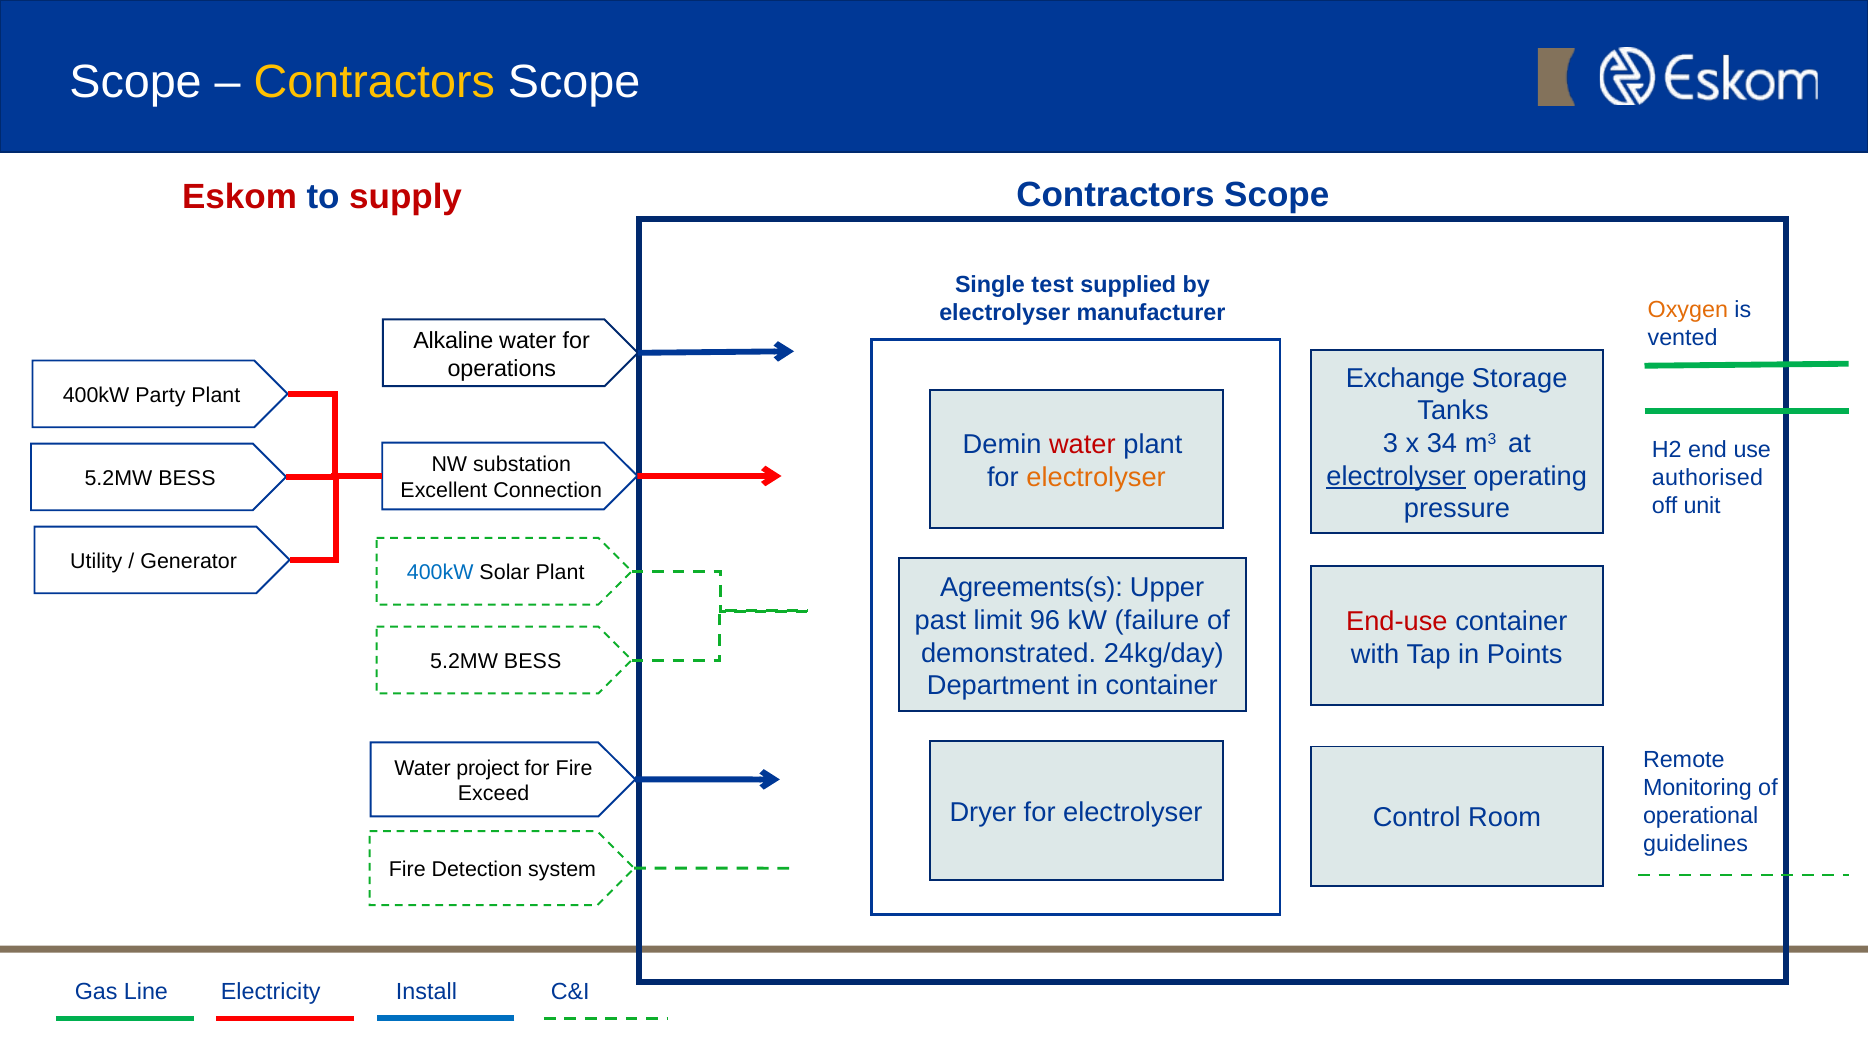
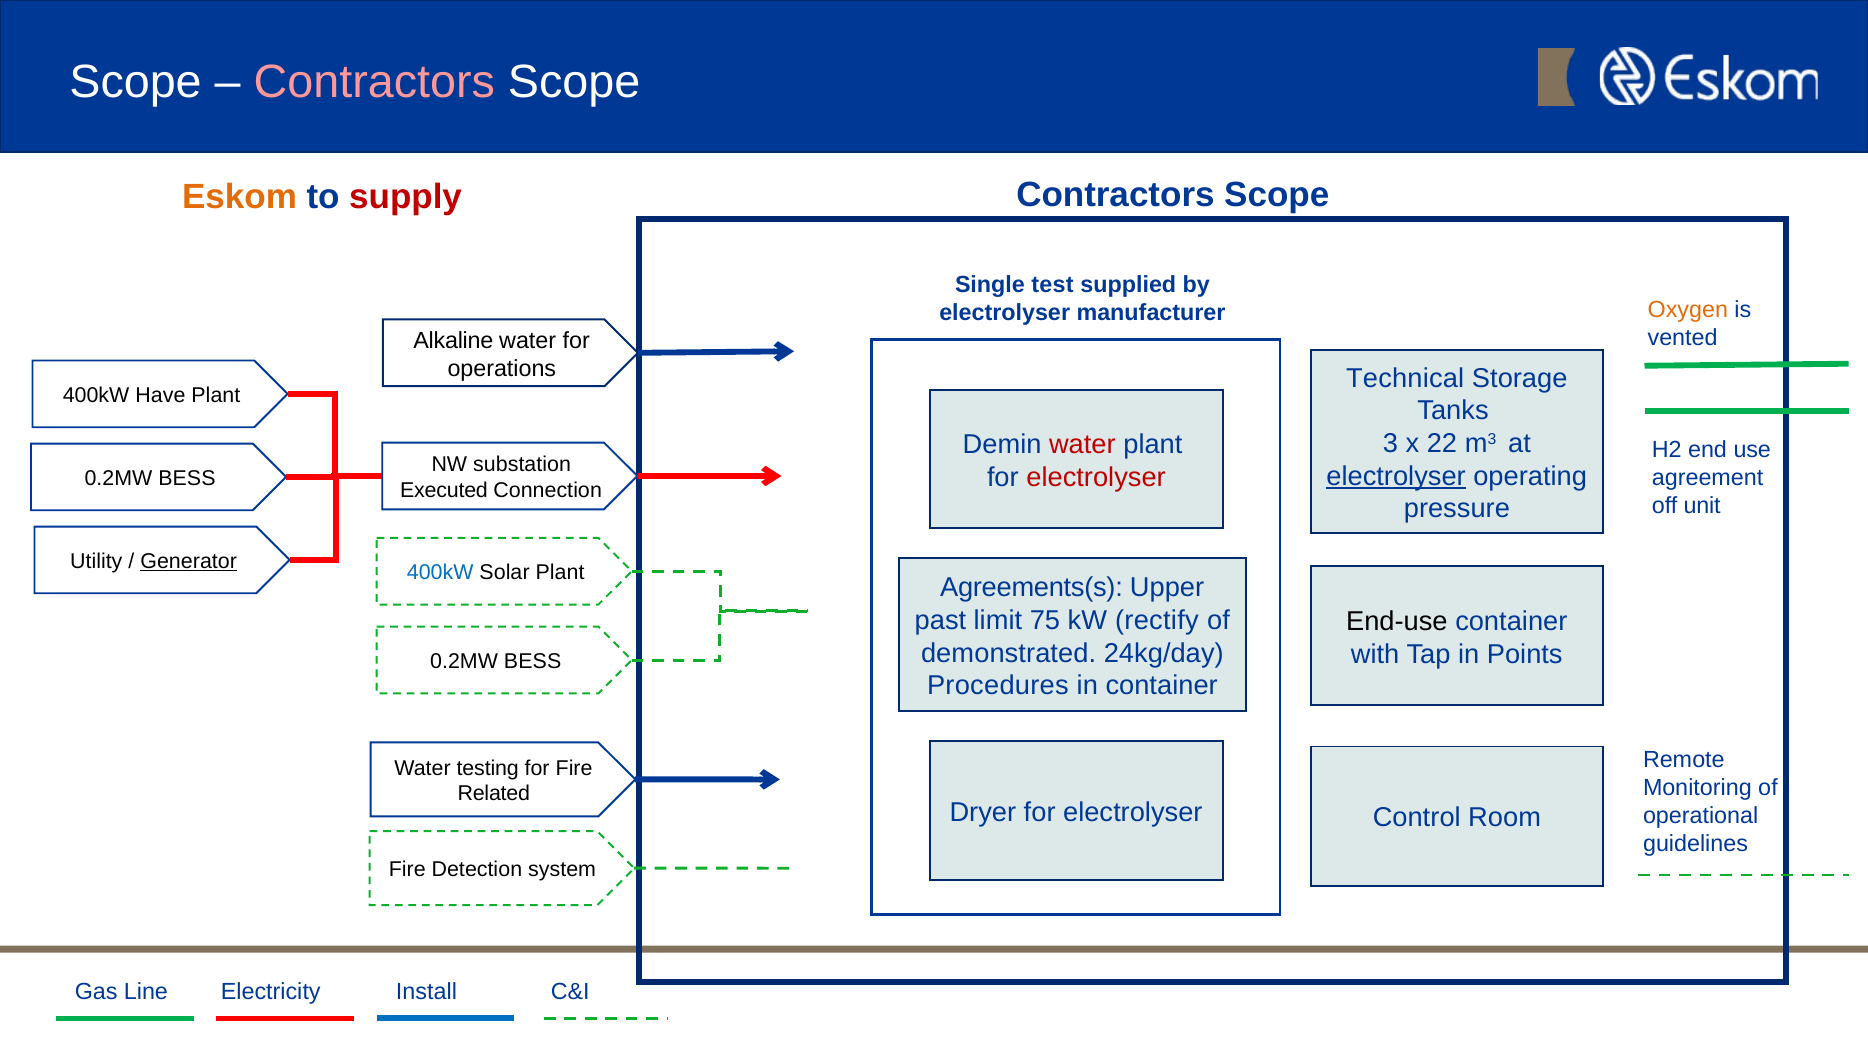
Contractors at (374, 82) colour: yellow -> pink
Eskom colour: red -> orange
Exchange: Exchange -> Technical
Party: Party -> Have
34: 34 -> 22
electrolyser at (1096, 478) colour: orange -> red
authorised: authorised -> agreement
5.2MW at (118, 479): 5.2MW -> 0.2MW
Excellent: Excellent -> Executed
Generator underline: none -> present
96: 96 -> 75
failure: failure -> rectify
End-use colour: red -> black
5.2MW at (464, 662): 5.2MW -> 0.2MW
Department: Department -> Procedures
project: project -> testing
Exceed: Exceed -> Related
